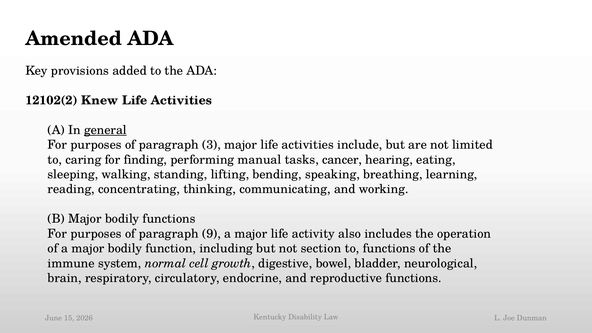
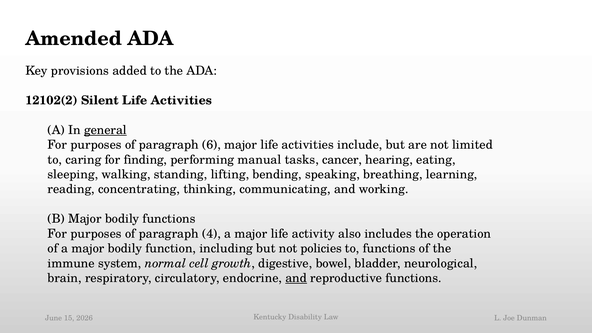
Knew: Knew -> Silent
3: 3 -> 6
9: 9 -> 4
section: section -> policies
and at (296, 278) underline: none -> present
